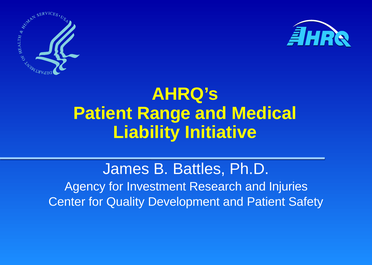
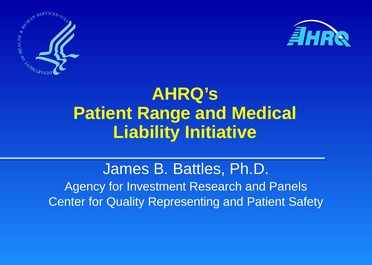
Injuries: Injuries -> Panels
Development: Development -> Representing
